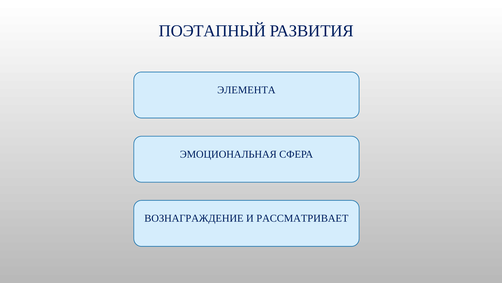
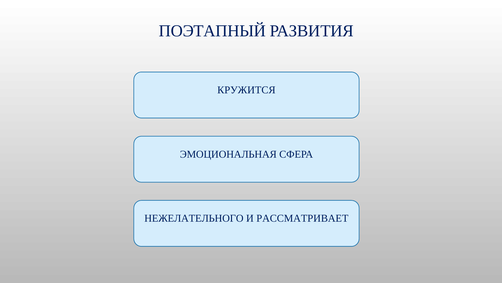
ЭЛЕМЕНТА: ЭЛЕМЕНТА -> КРУЖИТСЯ
ВОЗНАГРАЖДЕНИЕ: ВОЗНАГРАЖДЕНИЕ -> НЕЖЕЛАТЕЛЬНОГО
